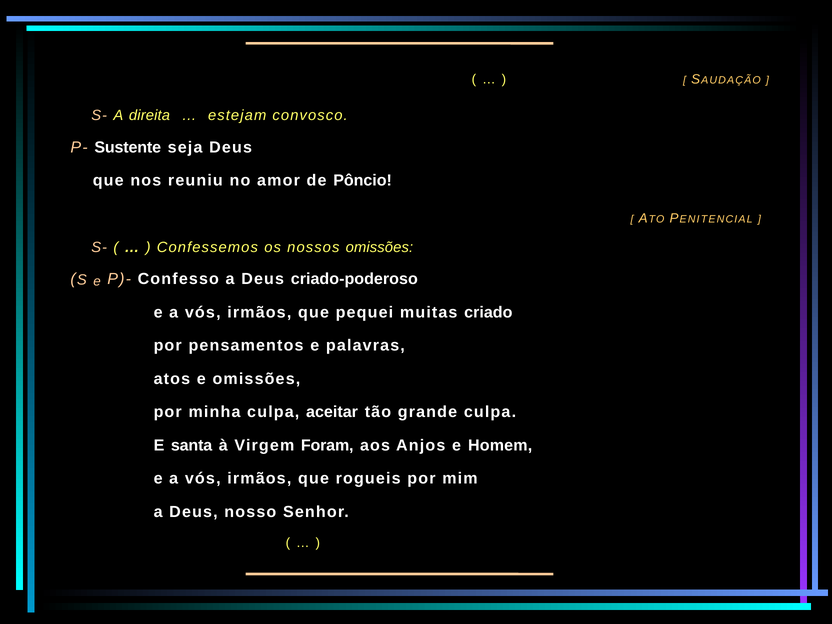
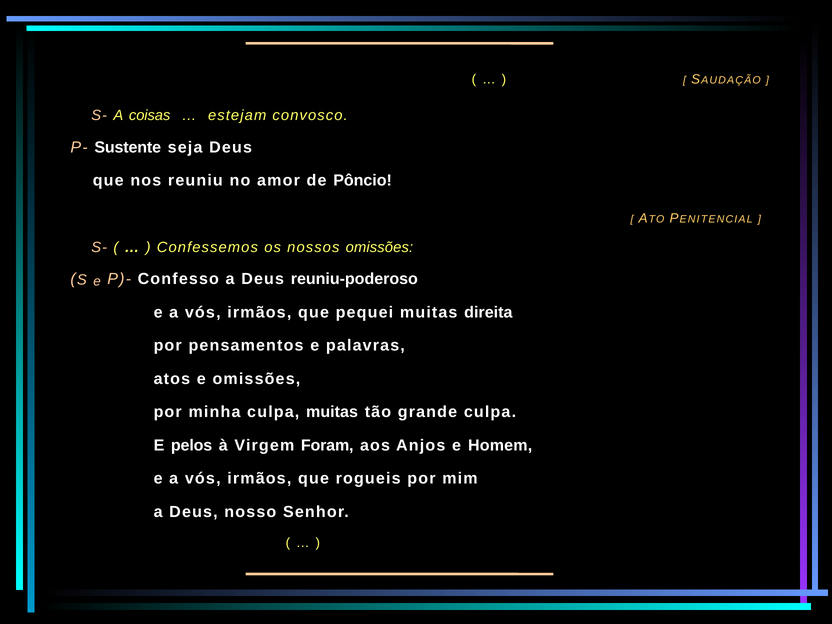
direita: direita -> coisas
criado-poderoso: criado-poderoso -> reuniu-poderoso
criado: criado -> direita
culpa aceitar: aceitar -> muitas
santa: santa -> pelos
